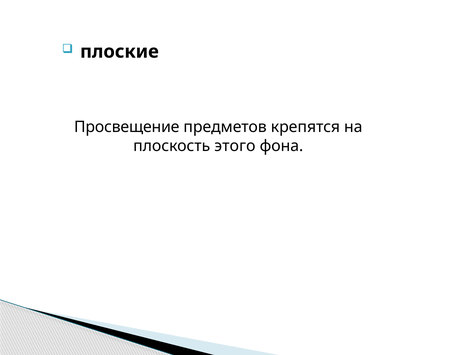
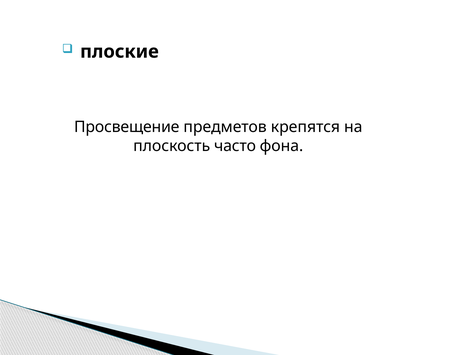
этого: этого -> часто
